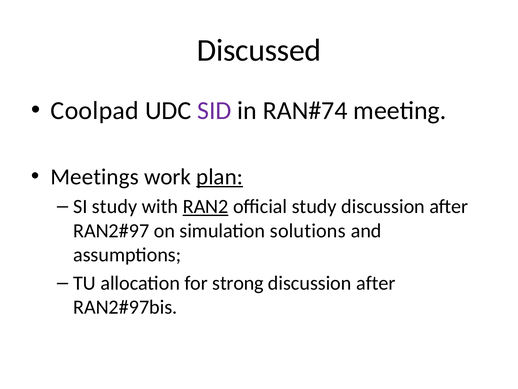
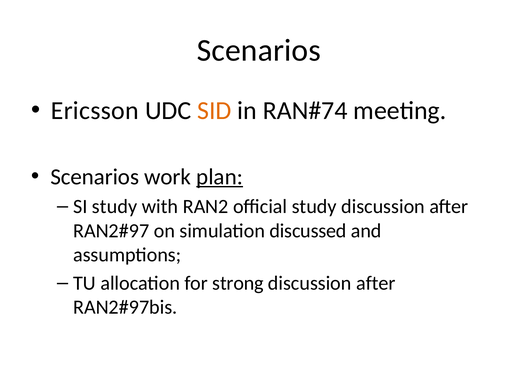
Discussed at (259, 50): Discussed -> Scenarios
Coolpad: Coolpad -> Ericsson
SID colour: purple -> orange
Meetings at (95, 177): Meetings -> Scenarios
RAN2 underline: present -> none
solutions: solutions -> discussed
